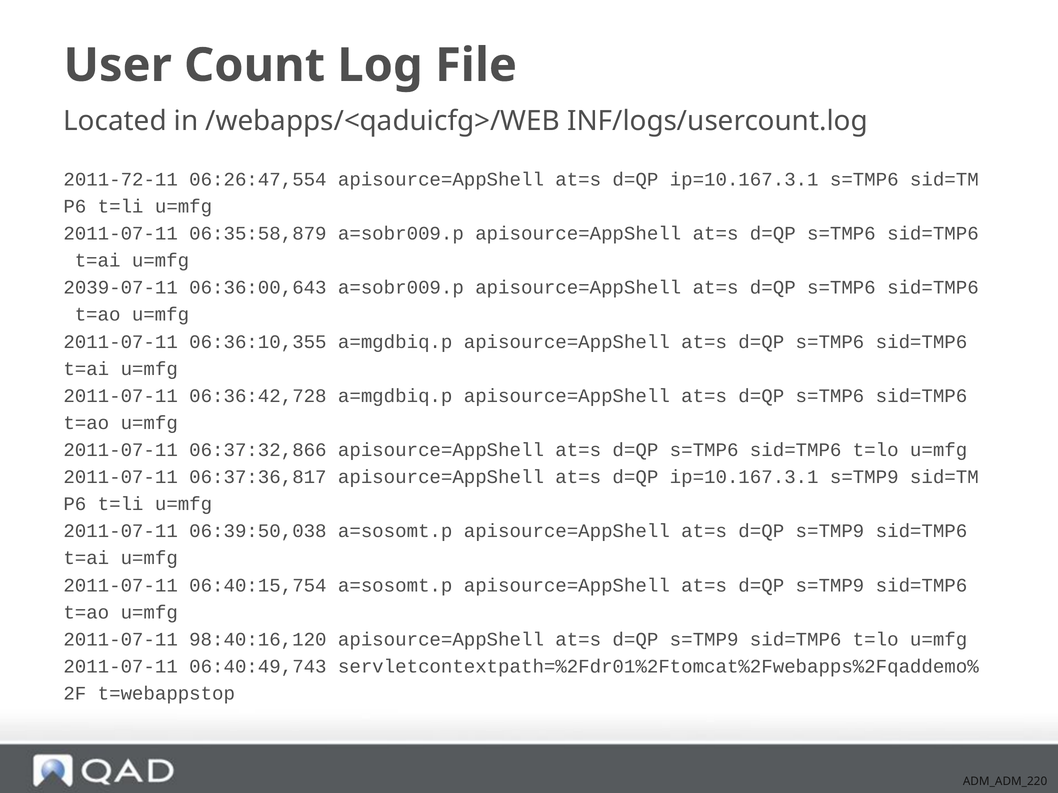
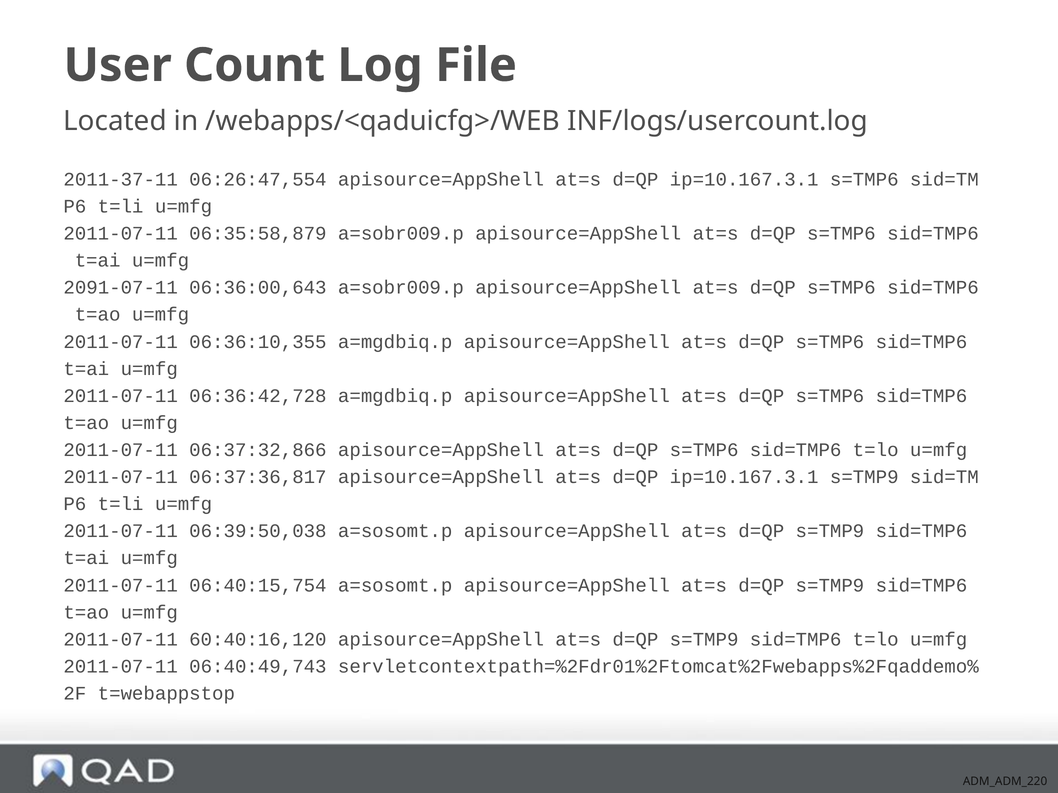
2011-72-11: 2011-72-11 -> 2011-37-11
2039-07-11: 2039-07-11 -> 2091-07-11
98:40:16,120: 98:40:16,120 -> 60:40:16,120
